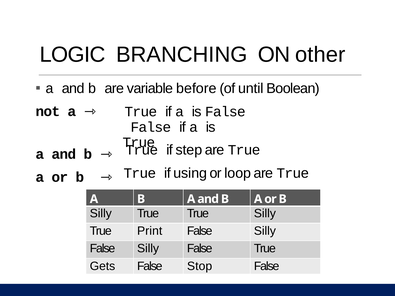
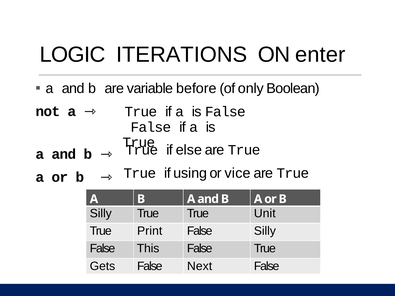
BRANCHING: BRANCHING -> ITERATIONS
other: other -> enter
until: until -> only
step: step -> else
loop: loop -> vice
True Silly: Silly -> Unit
Silly at (148, 249): Silly -> This
Stop: Stop -> Next
